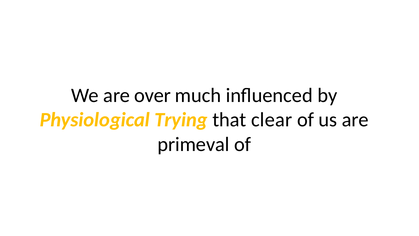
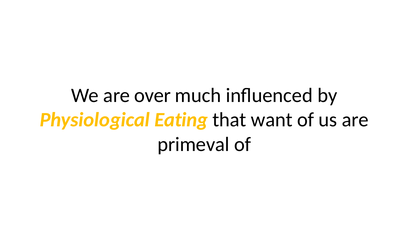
Trying: Trying -> Eating
clear: clear -> want
